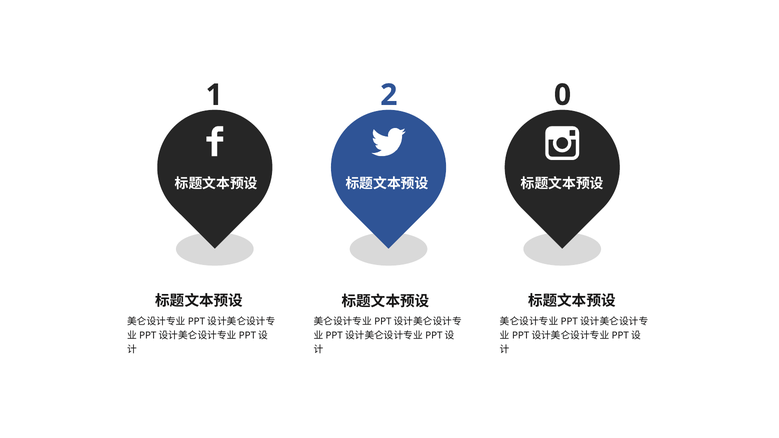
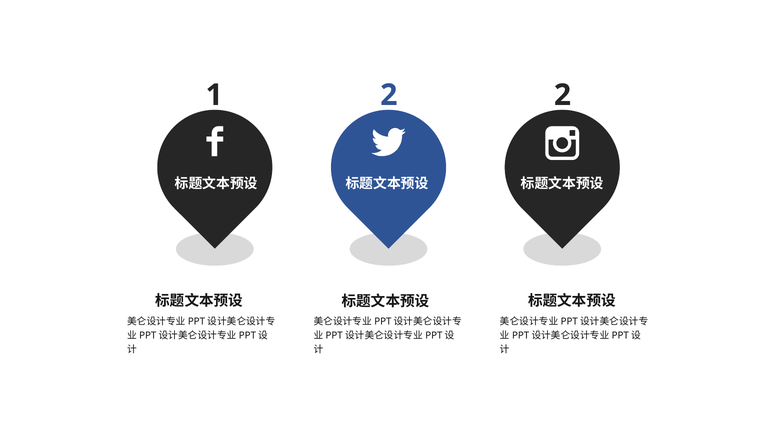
2 0: 0 -> 2
